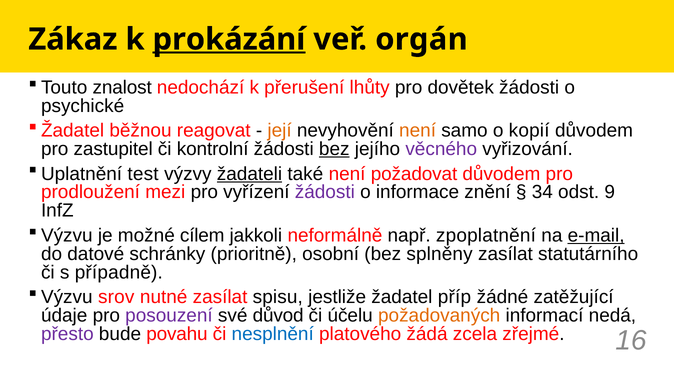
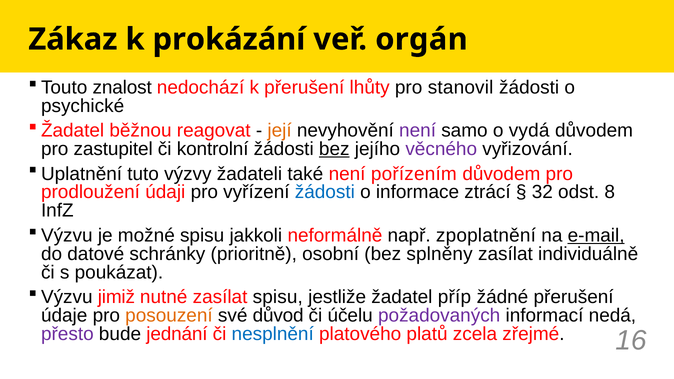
prokázání underline: present -> none
dovětek: dovětek -> stanovil
není at (418, 131) colour: orange -> purple
kopií: kopií -> vydá
test: test -> tuto
žadateli underline: present -> none
požadovat: požadovat -> pořízením
mezi: mezi -> údaji
žádosti at (325, 192) colour: purple -> blue
znění: znění -> ztrácí
34: 34 -> 32
9: 9 -> 8
možné cílem: cílem -> spisu
statutárního: statutárního -> individuálně
případně: případně -> poukázat
srov: srov -> jimiž
žádné zatěžující: zatěžující -> přerušení
posouzení colour: purple -> orange
požadovaných colour: orange -> purple
povahu: povahu -> jednání
žádá: žádá -> platů
